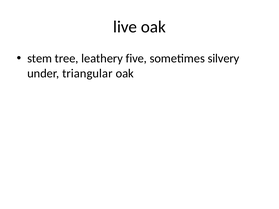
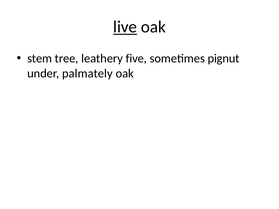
live underline: none -> present
silvery: silvery -> pignut
triangular: triangular -> palmately
